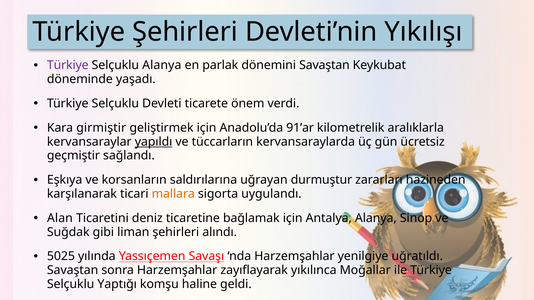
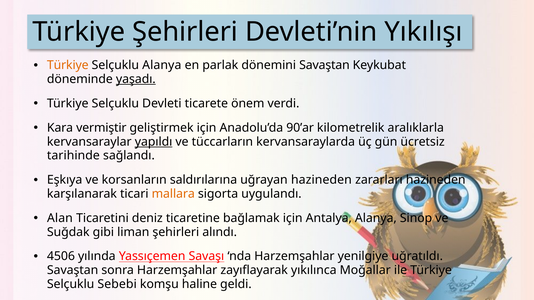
Türkiye at (68, 65) colour: purple -> orange
yaşadı underline: none -> present
girmiştir: girmiştir -> vermiştir
91’ar: 91’ar -> 90’ar
geçmiştir: geçmiştir -> tarihinde
uğrayan durmuştur: durmuştur -> hazineden
5025: 5025 -> 4506
Yaptığı: Yaptığı -> Sebebi
